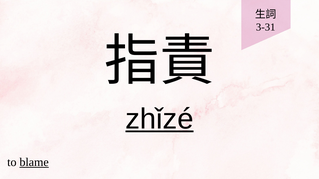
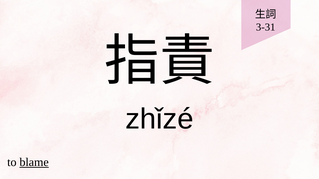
zhǐzé underline: present -> none
